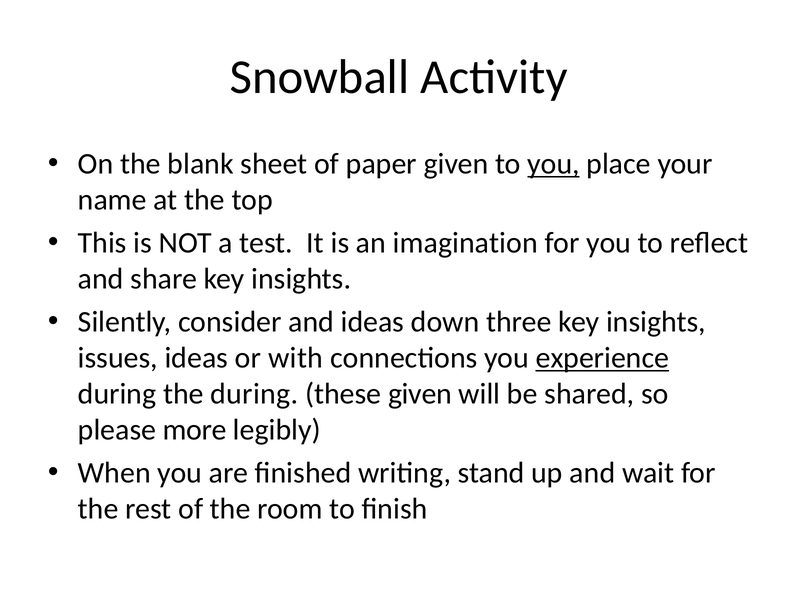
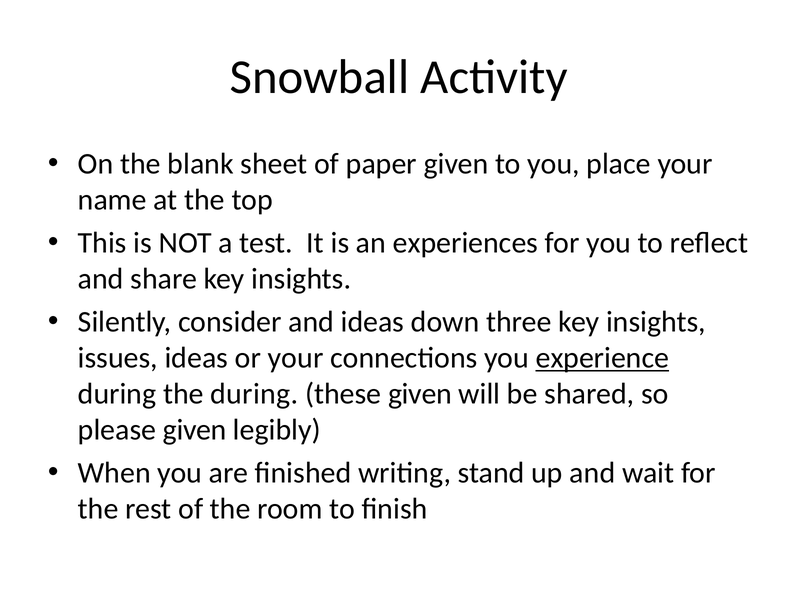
you at (554, 164) underline: present -> none
imagination: imagination -> experiences
or with: with -> your
please more: more -> given
